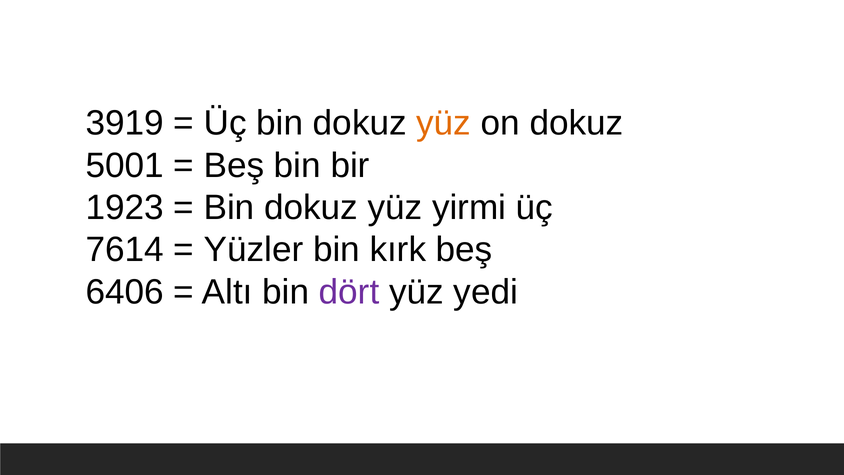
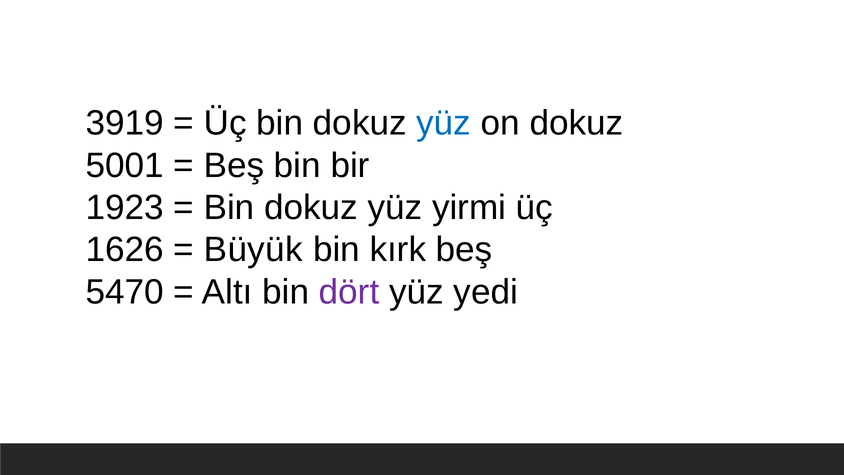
yüz at (444, 123) colour: orange -> blue
7614: 7614 -> 1626
Yüzler: Yüzler -> Büyük
6406: 6406 -> 5470
